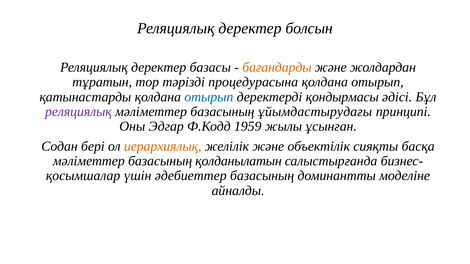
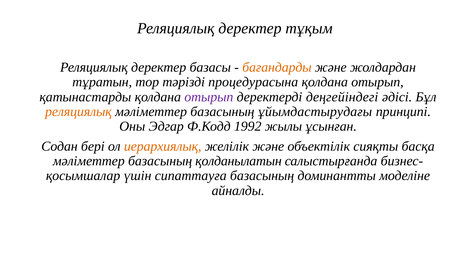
болсын: болсын -> тұқым
отырып at (209, 97) colour: blue -> purple
қондырмасы: қондырмасы -> деңгейіндегі
реляциялық at (78, 112) colour: purple -> orange
1959: 1959 -> 1992
әдебиеттер: әдебиеттер -> сипаттауға
